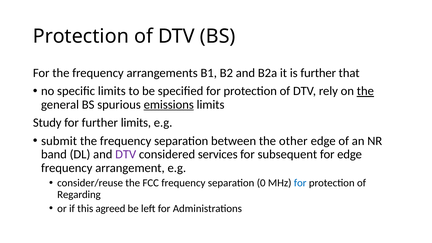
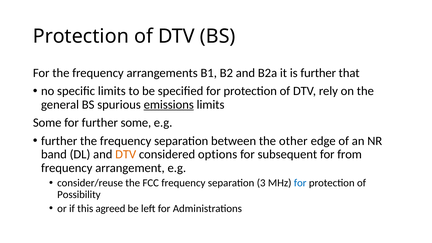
the at (365, 91) underline: present -> none
Study at (47, 123): Study -> Some
further limits: limits -> some
submit at (59, 141): submit -> further
DTV at (126, 154) colour: purple -> orange
services: services -> options
for edge: edge -> from
0: 0 -> 3
Regarding: Regarding -> Possibility
